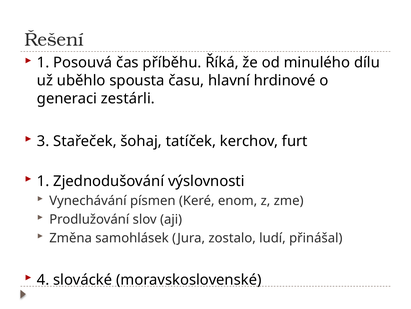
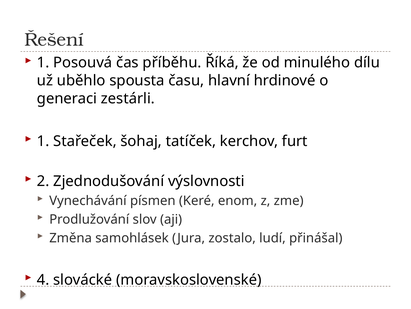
3 at (43, 141): 3 -> 1
1 at (43, 181): 1 -> 2
